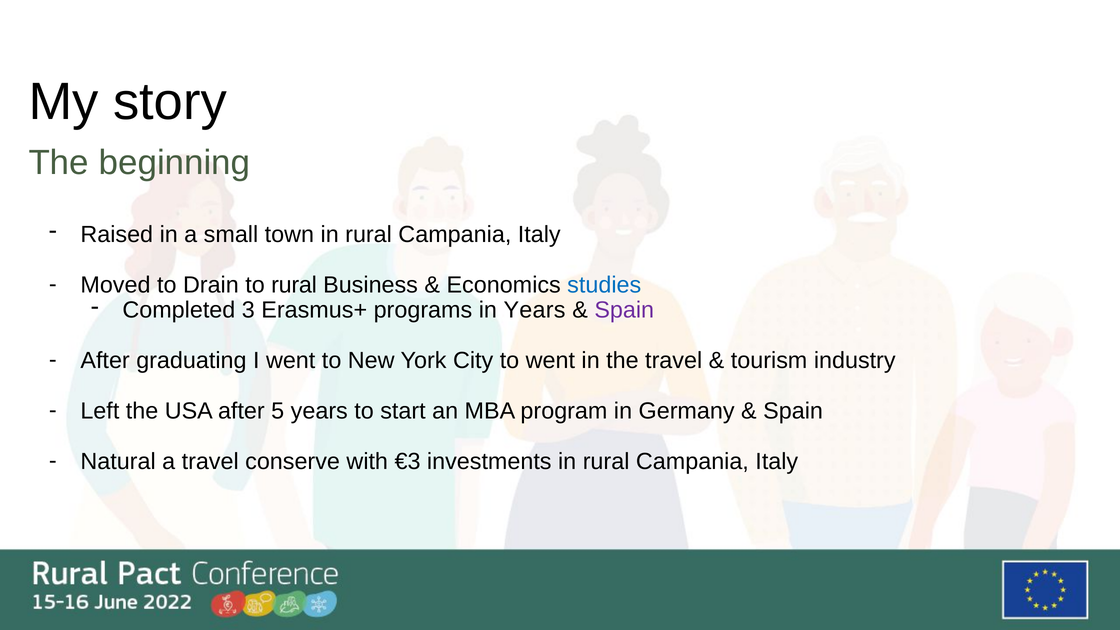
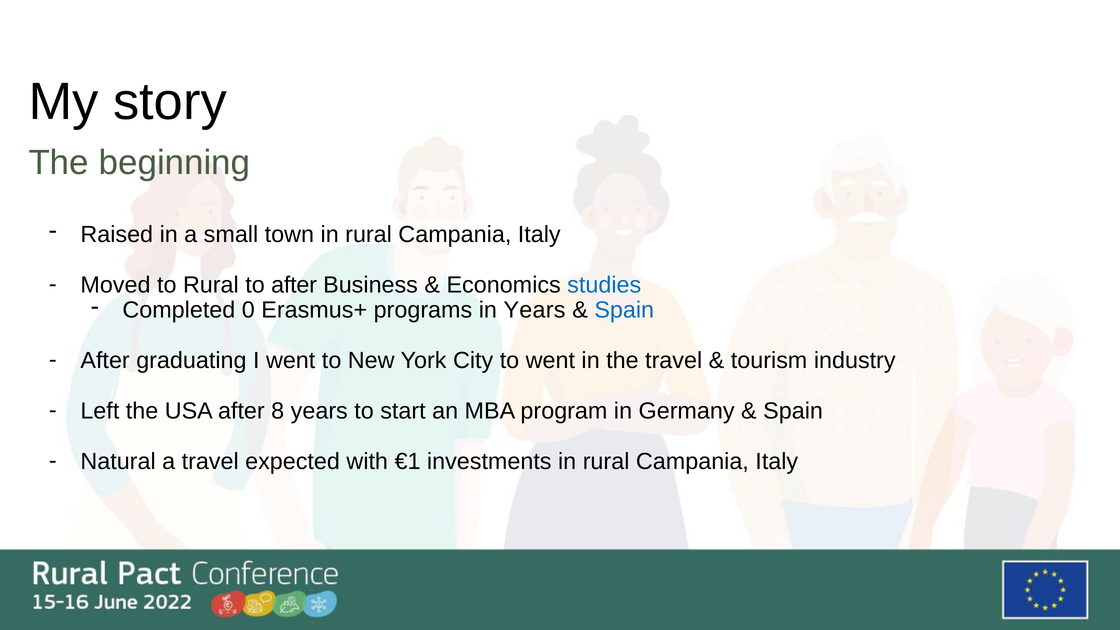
to Drain: Drain -> Rural
to rural: rural -> after
3: 3 -> 0
Spain at (624, 310) colour: purple -> blue
5: 5 -> 8
conserve: conserve -> expected
€3: €3 -> €1
